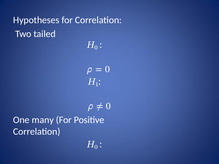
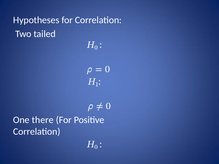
many: many -> there
